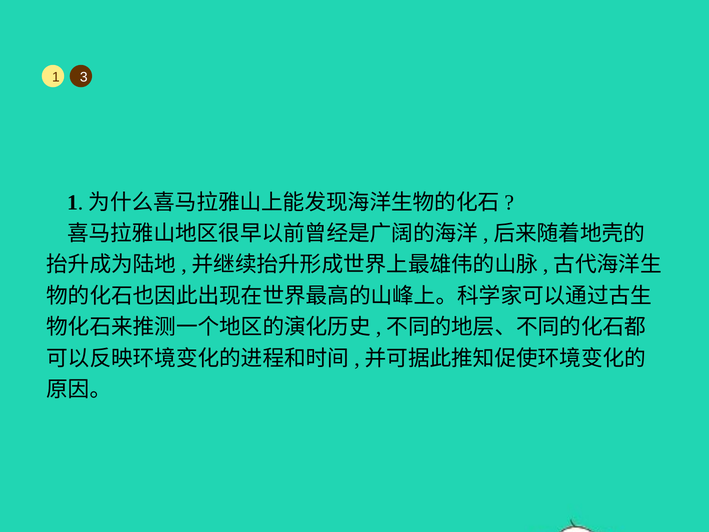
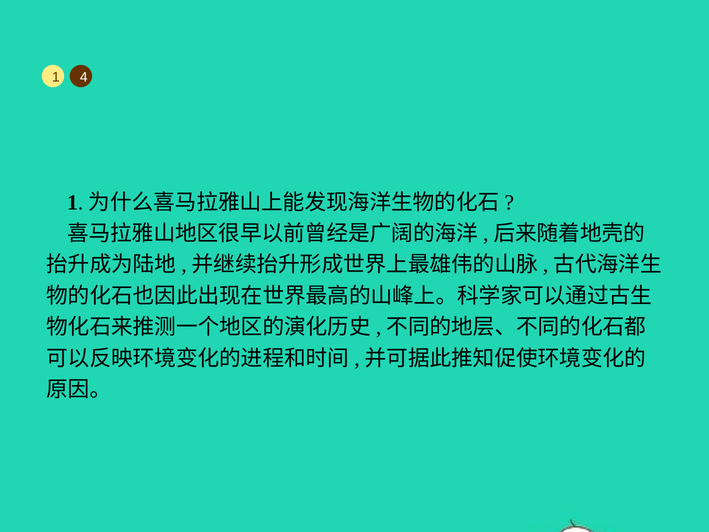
3: 3 -> 4
